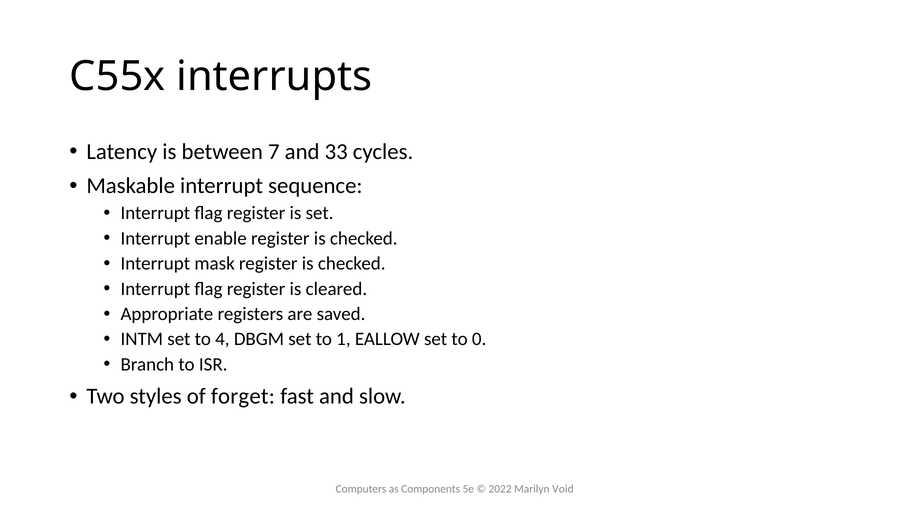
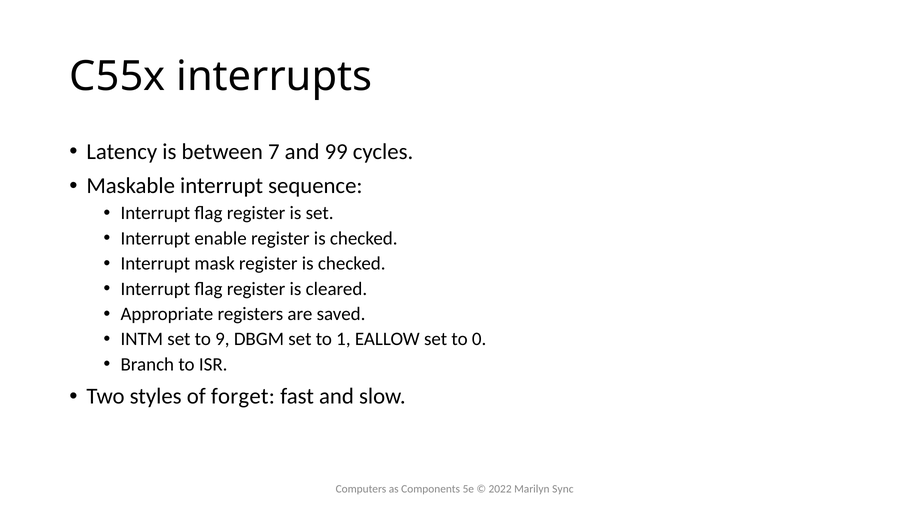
33: 33 -> 99
4: 4 -> 9
Void: Void -> Sync
